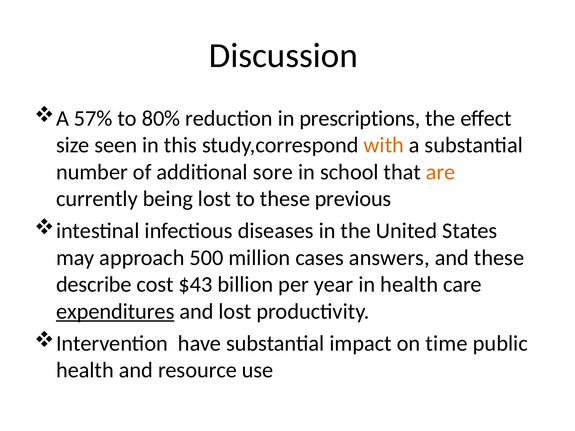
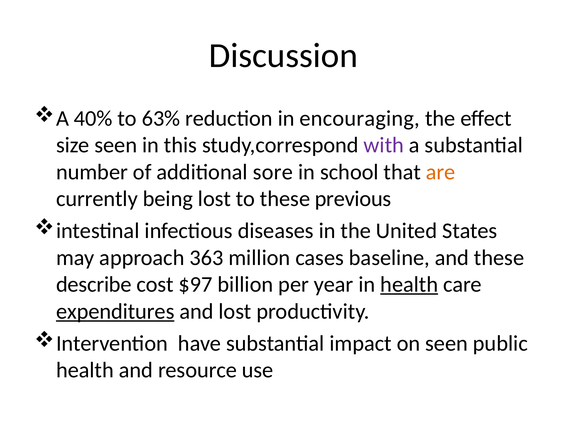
57%: 57% -> 40%
80%: 80% -> 63%
prescriptions: prescriptions -> encouraging
with colour: orange -> purple
500: 500 -> 363
answers: answers -> baseline
$43: $43 -> $97
health at (409, 285) underline: none -> present
on time: time -> seen
